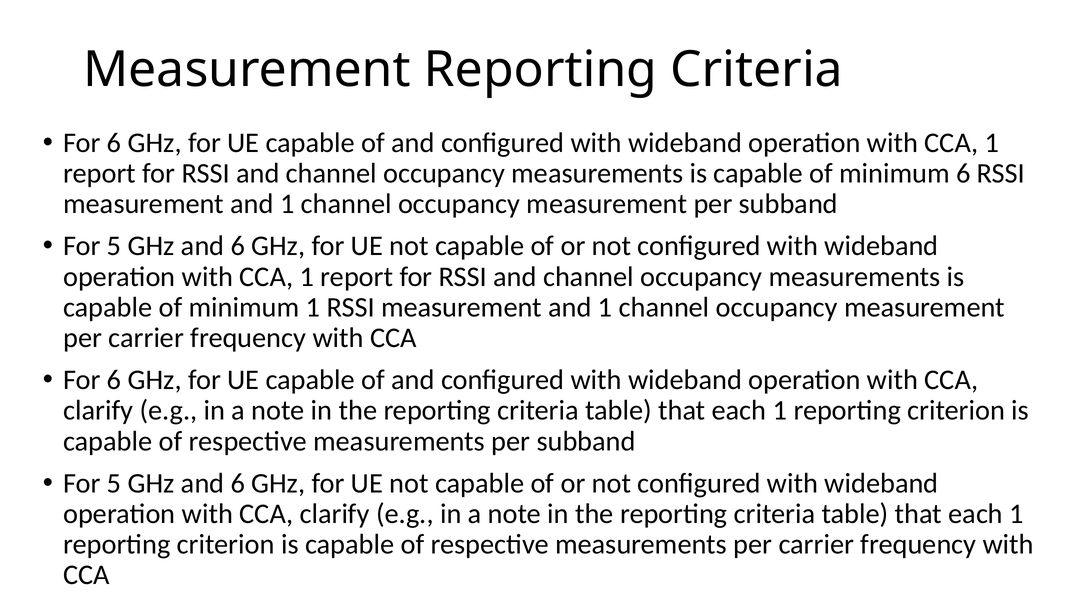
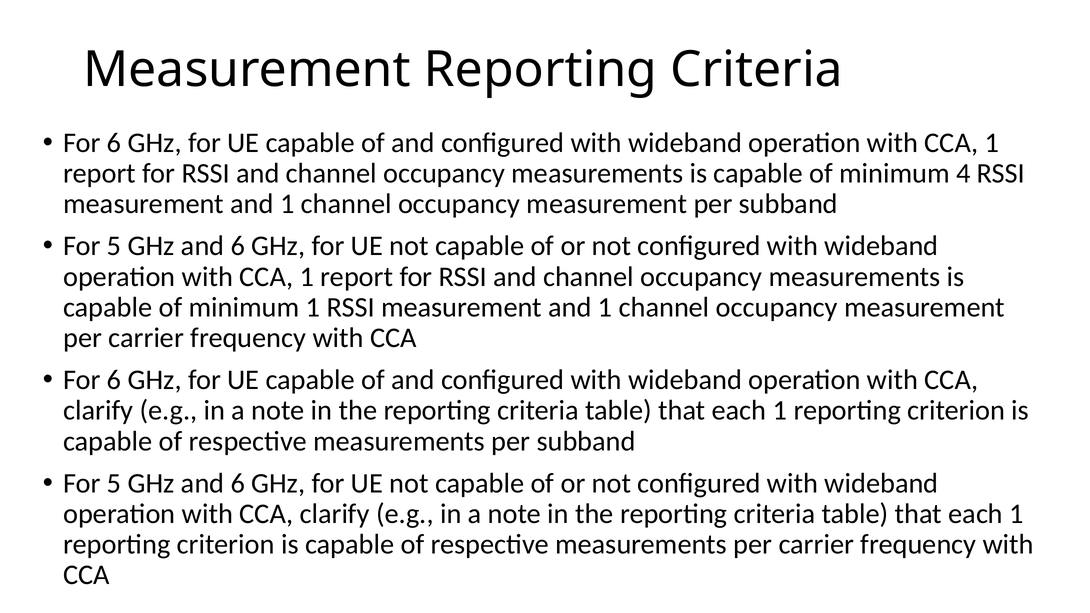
minimum 6: 6 -> 4
